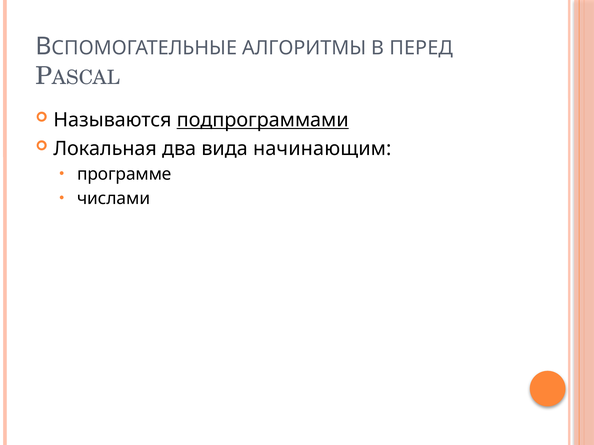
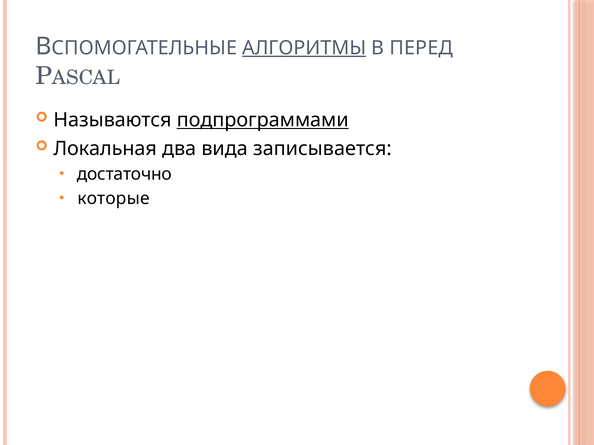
АЛГОРИТМЫ underline: none -> present
начинающим: начинающим -> записывается
программе: программе -> достаточно
числами: числами -> которые
